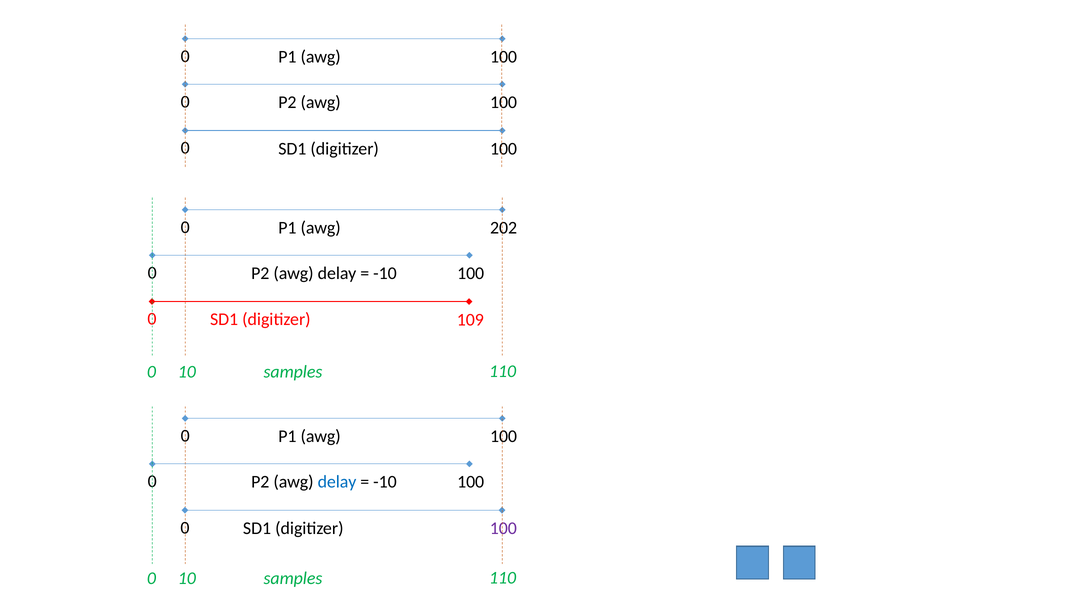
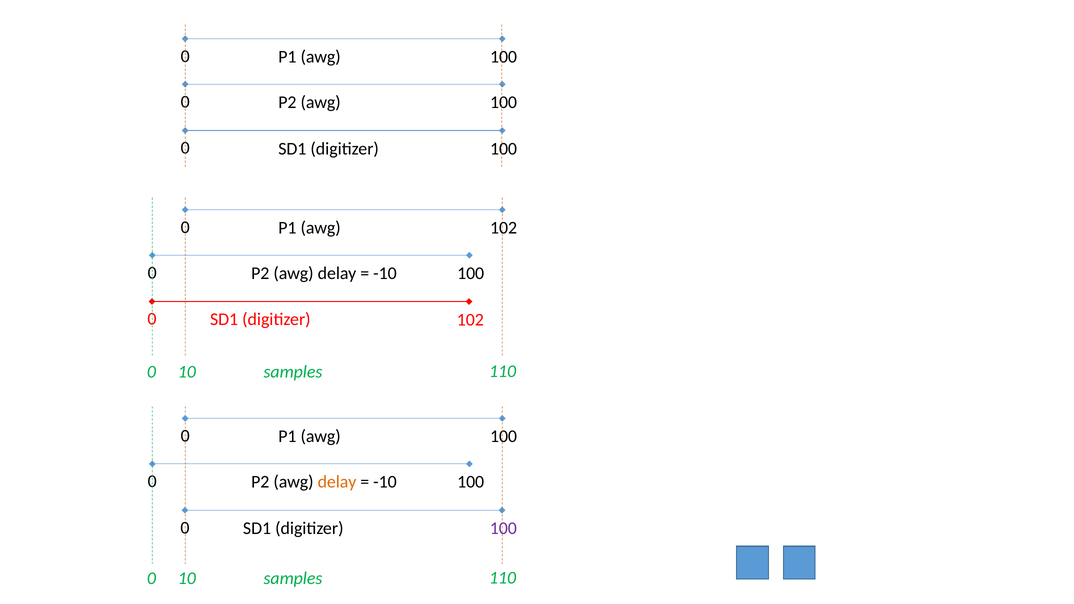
202 at (504, 228): 202 -> 102
109 at (470, 320): 109 -> 102
delay at (337, 482) colour: blue -> orange
